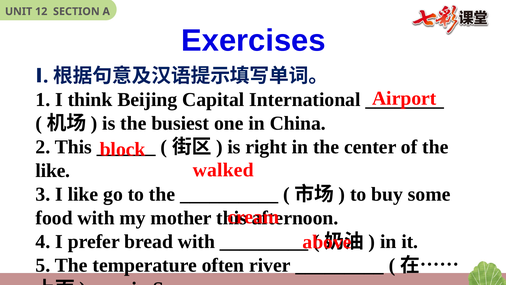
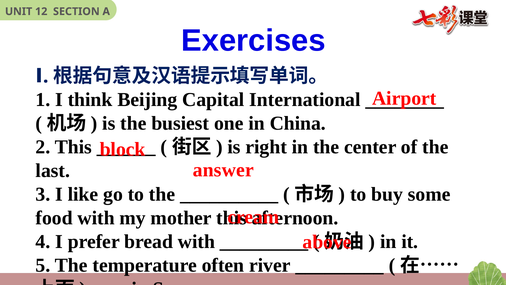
walked: walked -> answer
like at (53, 170): like -> last
